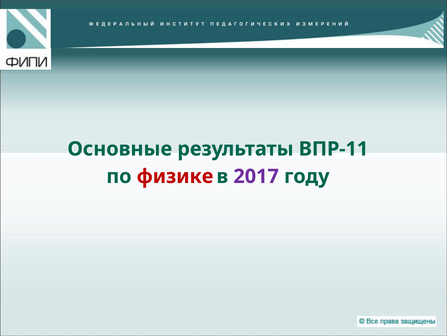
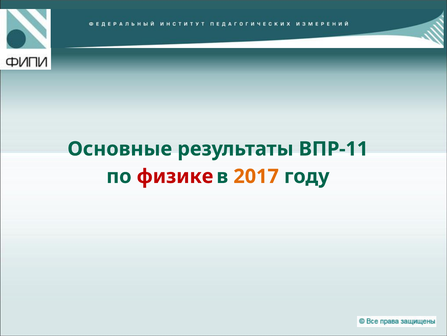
2017 colour: purple -> orange
